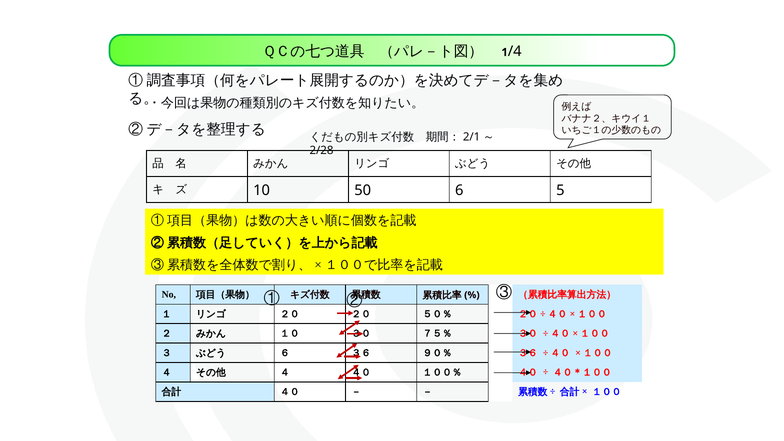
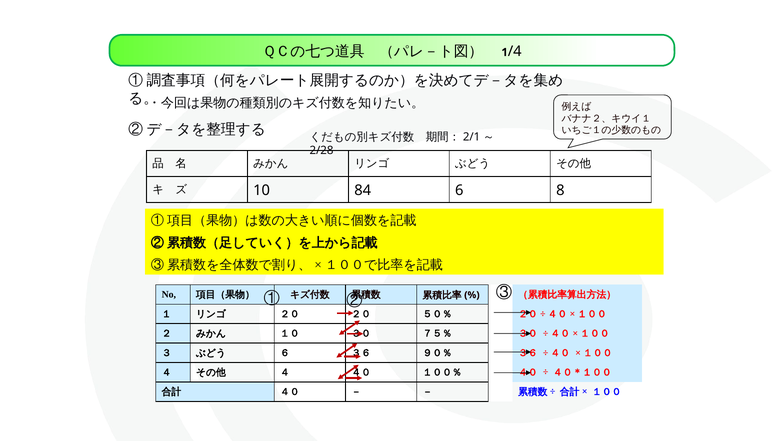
50: 50 -> 84
5: 5 -> 8
